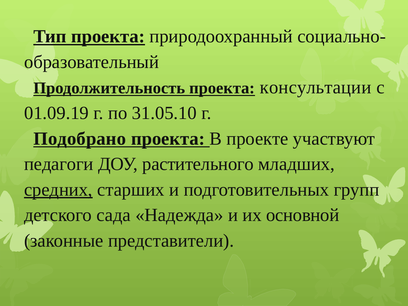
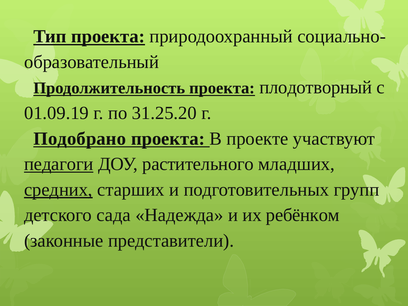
консультации: консультации -> плодотворный
31.05.10: 31.05.10 -> 31.25.20
педагоги underline: none -> present
основной: основной -> ребёнком
